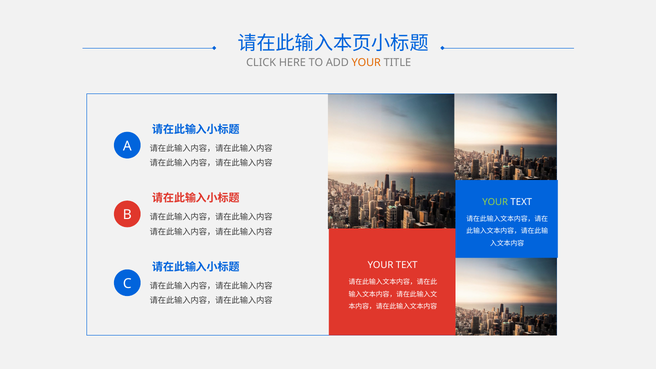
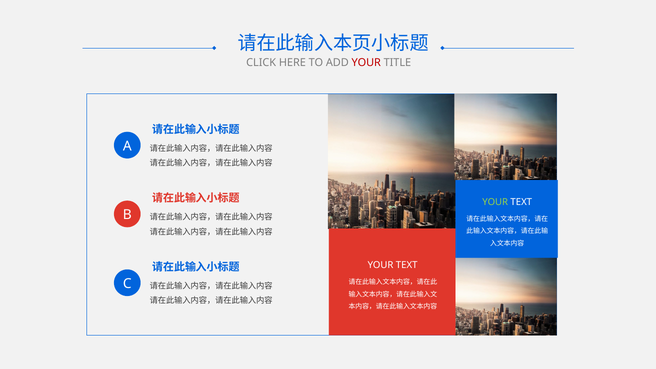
YOUR at (366, 63) colour: orange -> red
